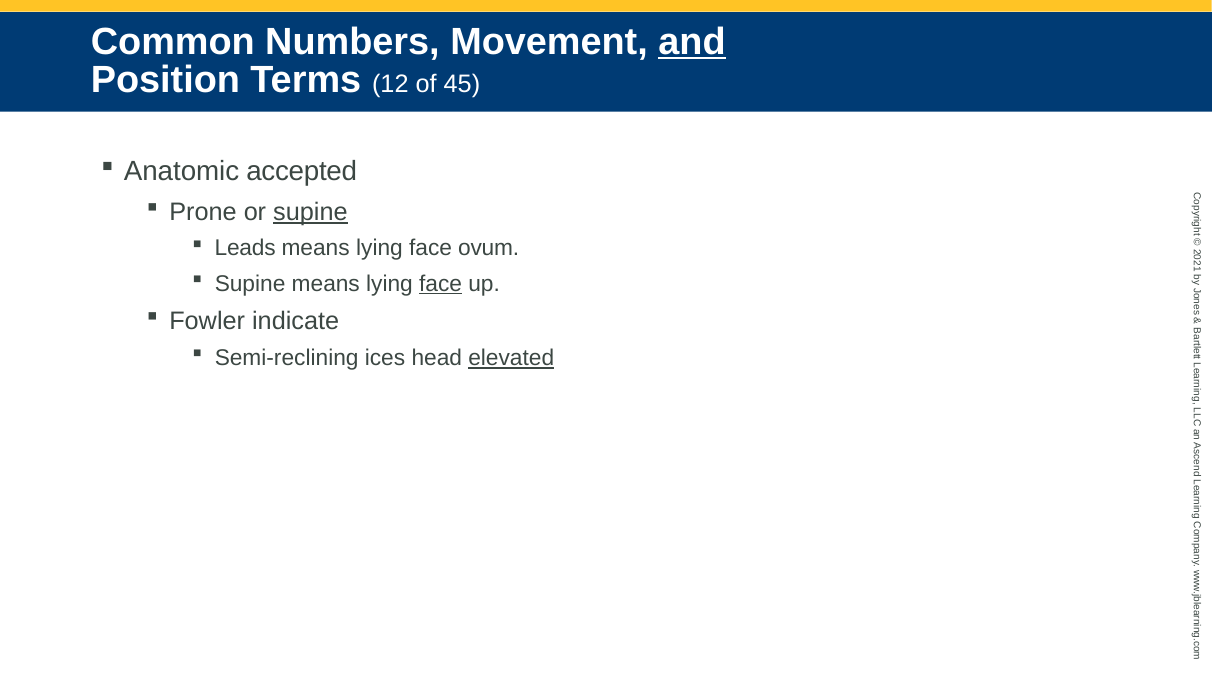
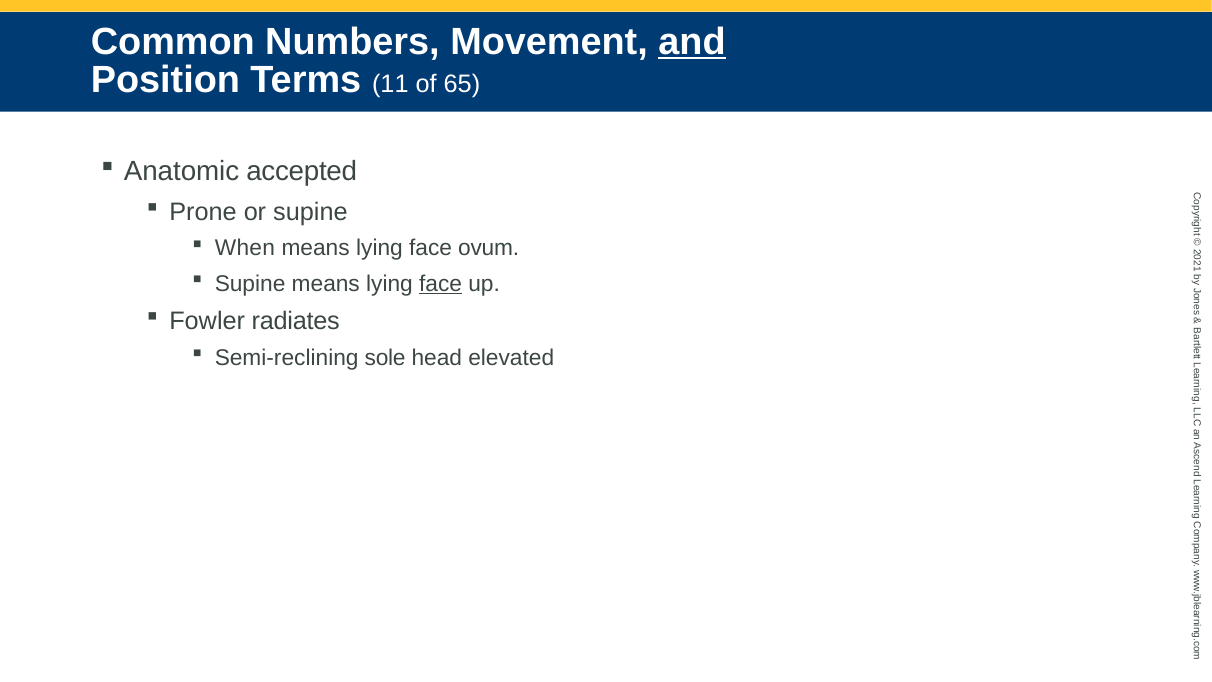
12: 12 -> 11
45: 45 -> 65
supine at (310, 212) underline: present -> none
Leads: Leads -> When
indicate: indicate -> radiates
ices: ices -> sole
elevated underline: present -> none
